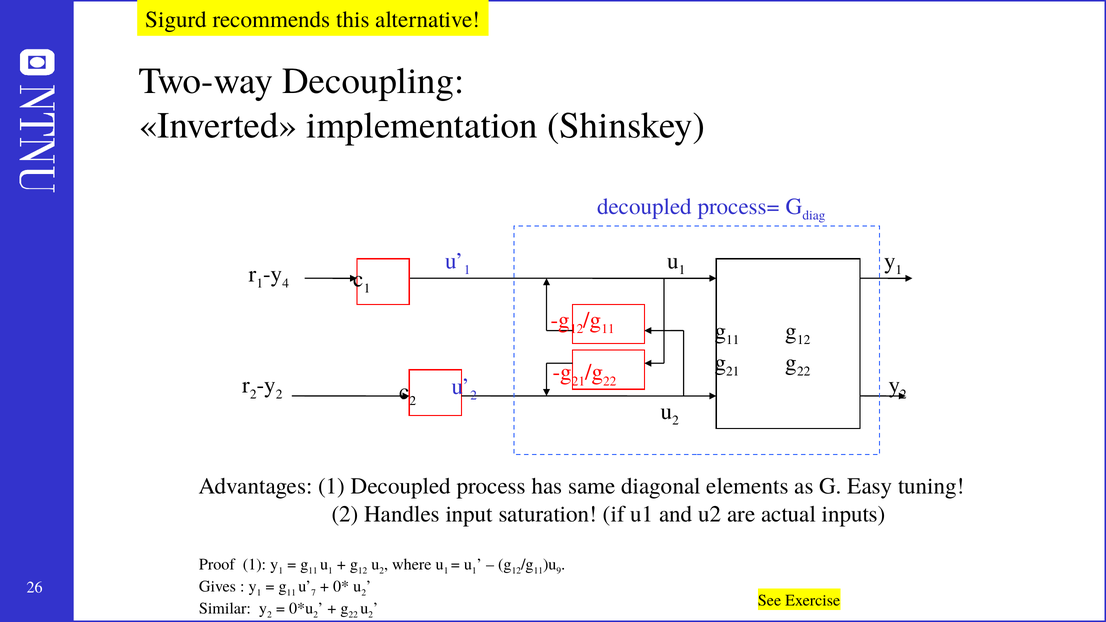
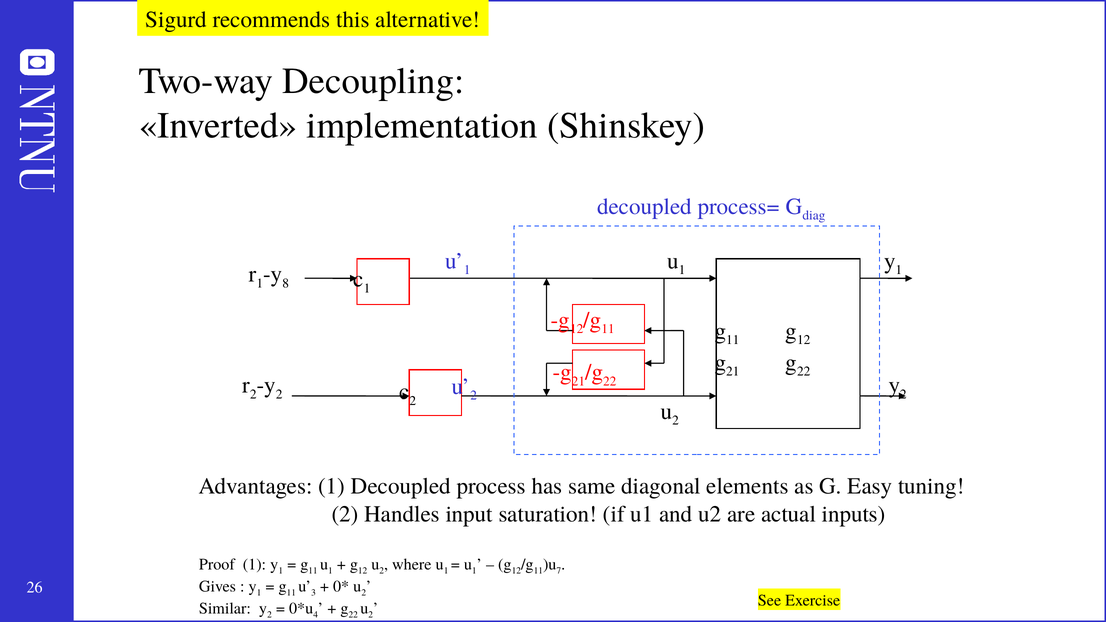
4: 4 -> 8
9: 9 -> 7
7: 7 -> 3
2 at (316, 615): 2 -> 4
